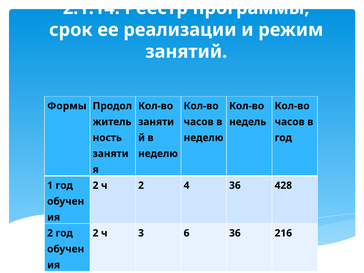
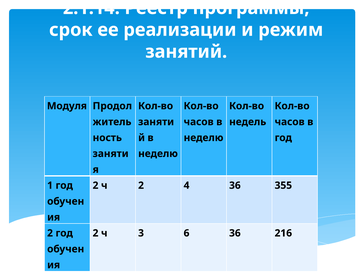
Формы: Формы -> Модуля
428: 428 -> 355
